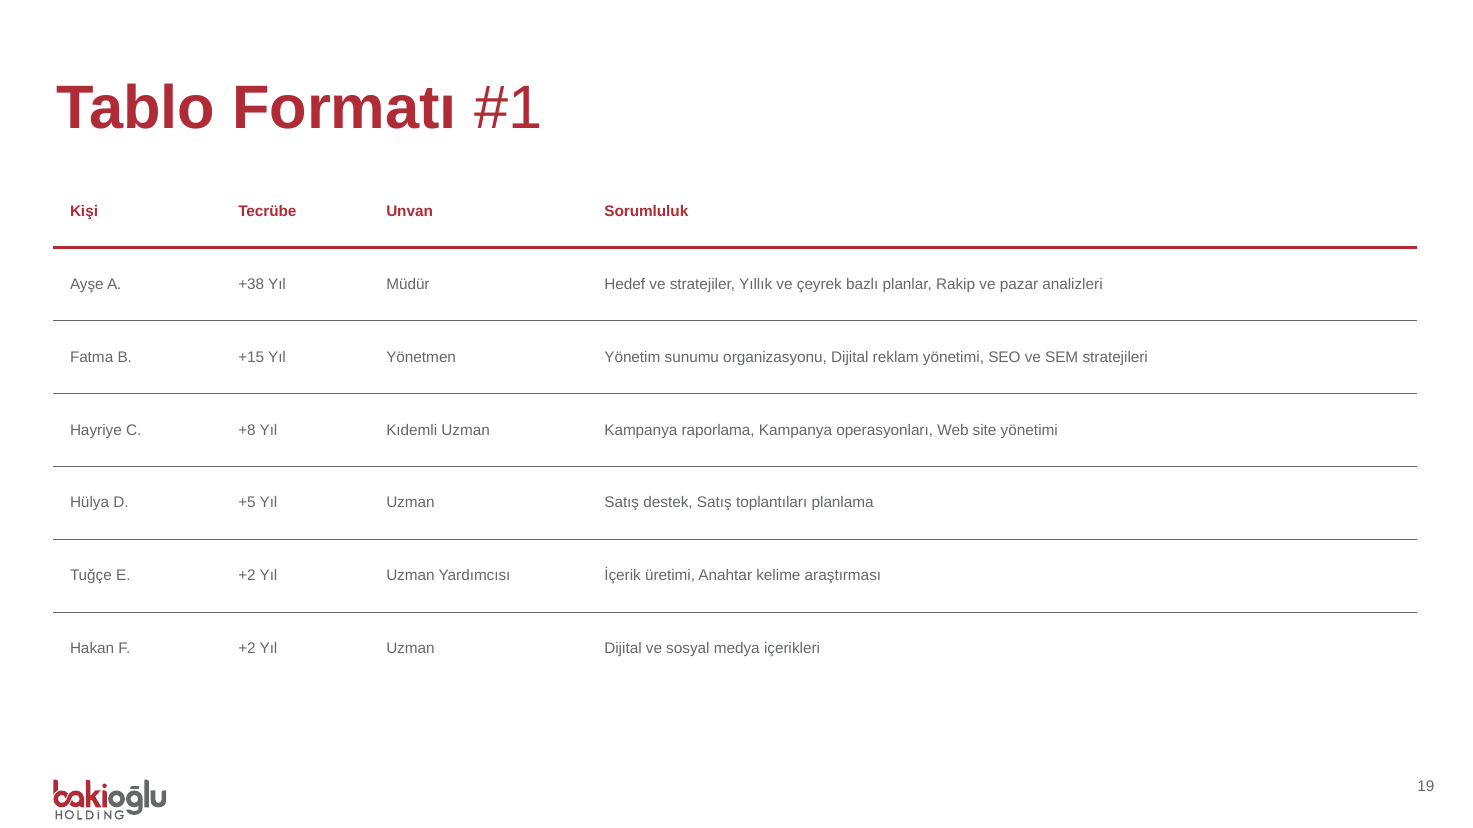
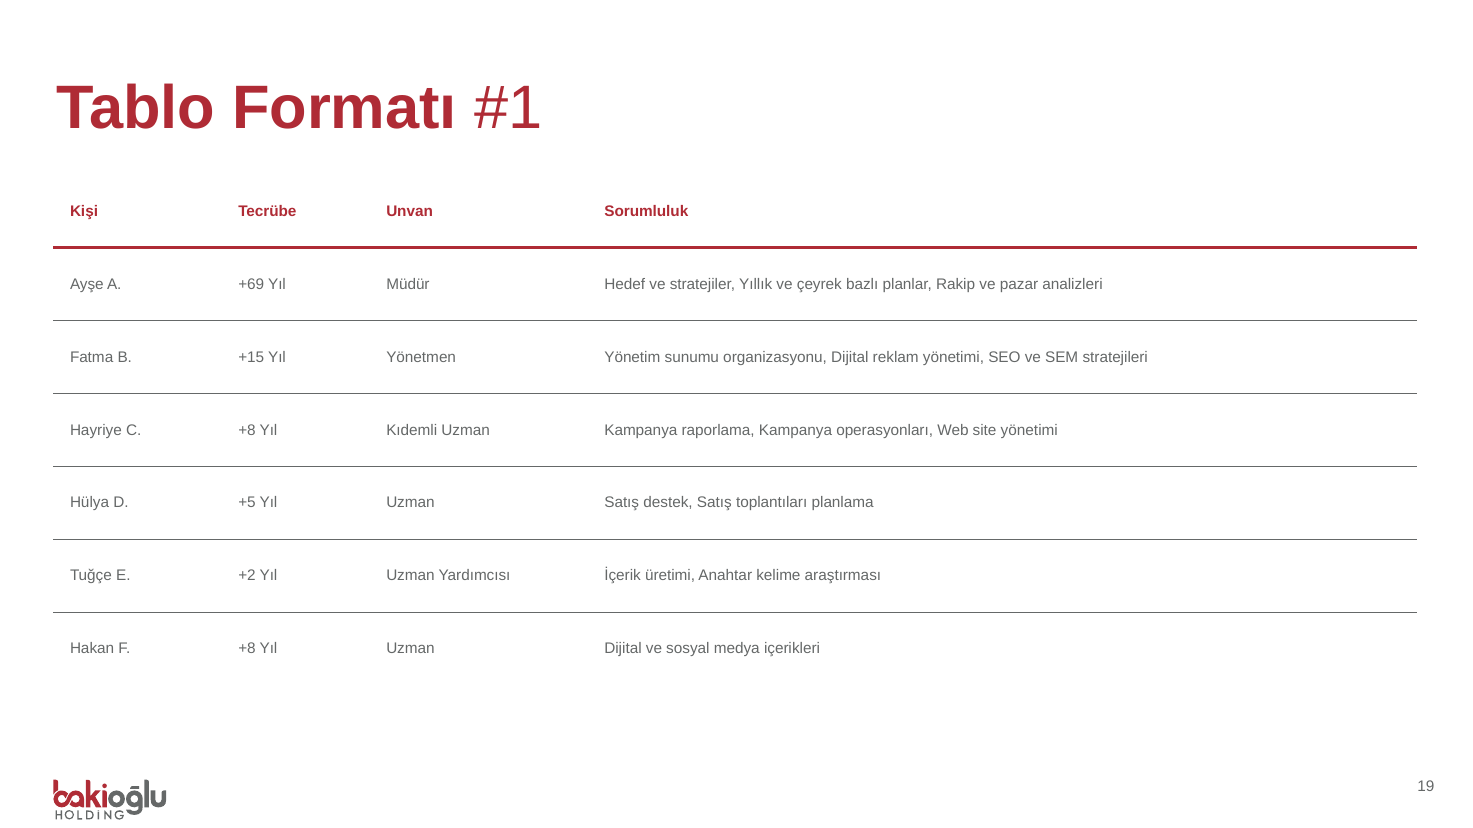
+38: +38 -> +69
F +2: +2 -> +8
